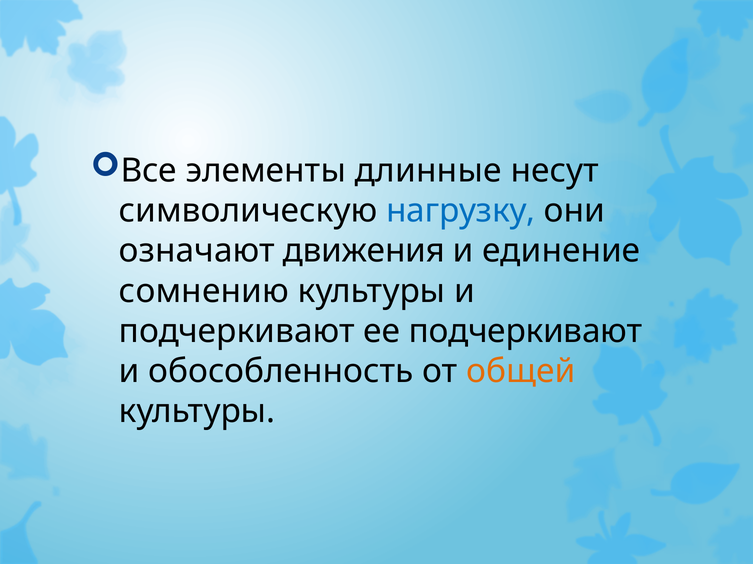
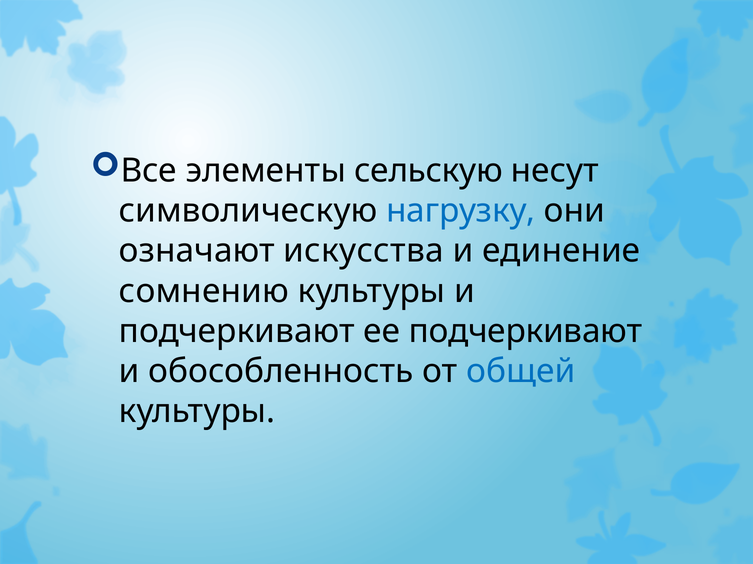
длинные: длинные -> сельскую
движения: движения -> искусства
общей colour: orange -> blue
